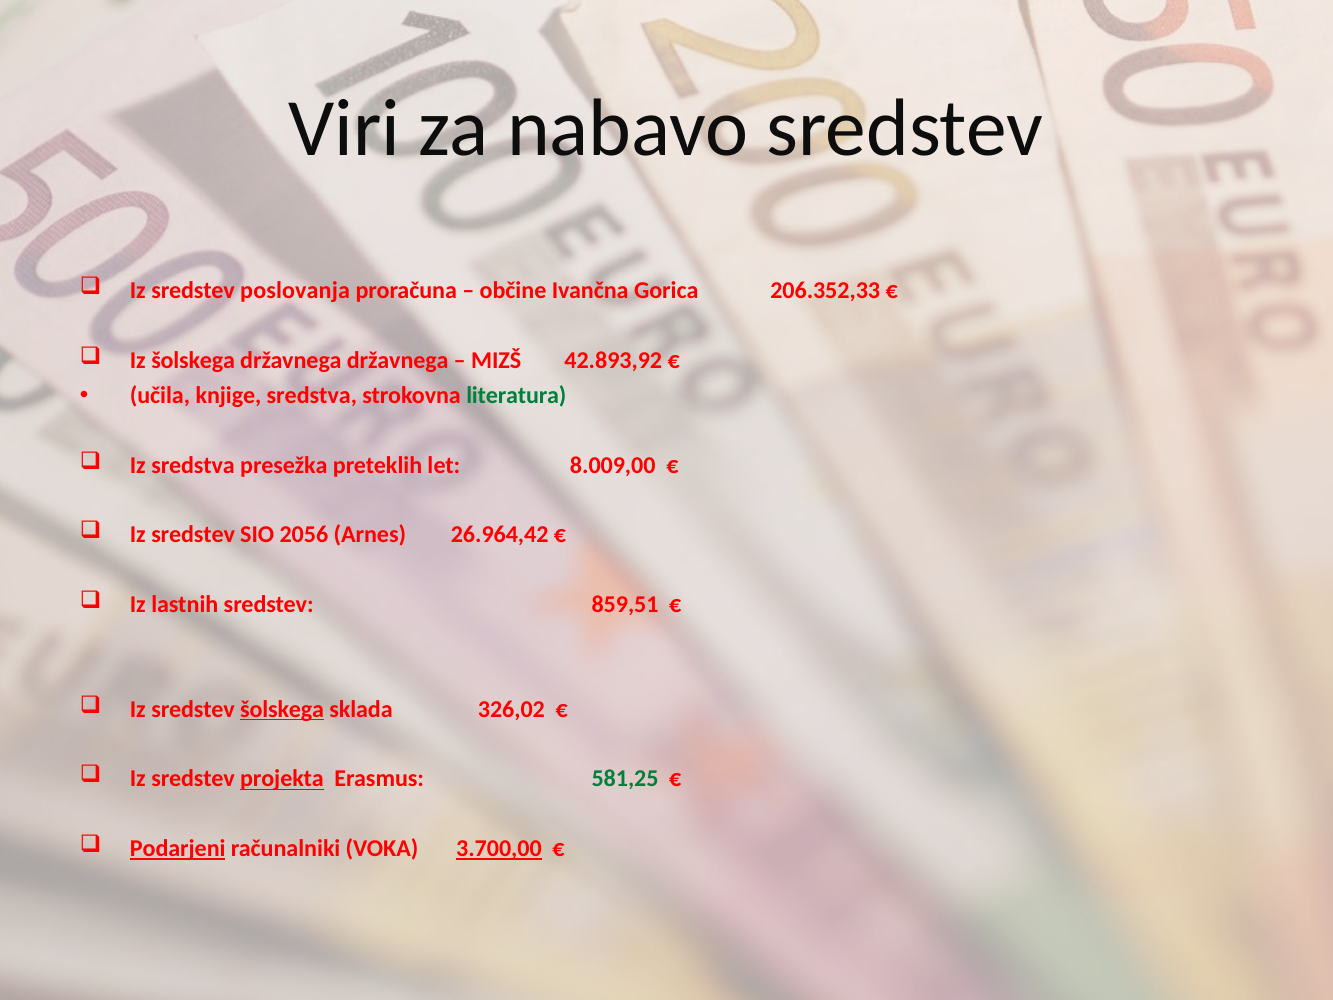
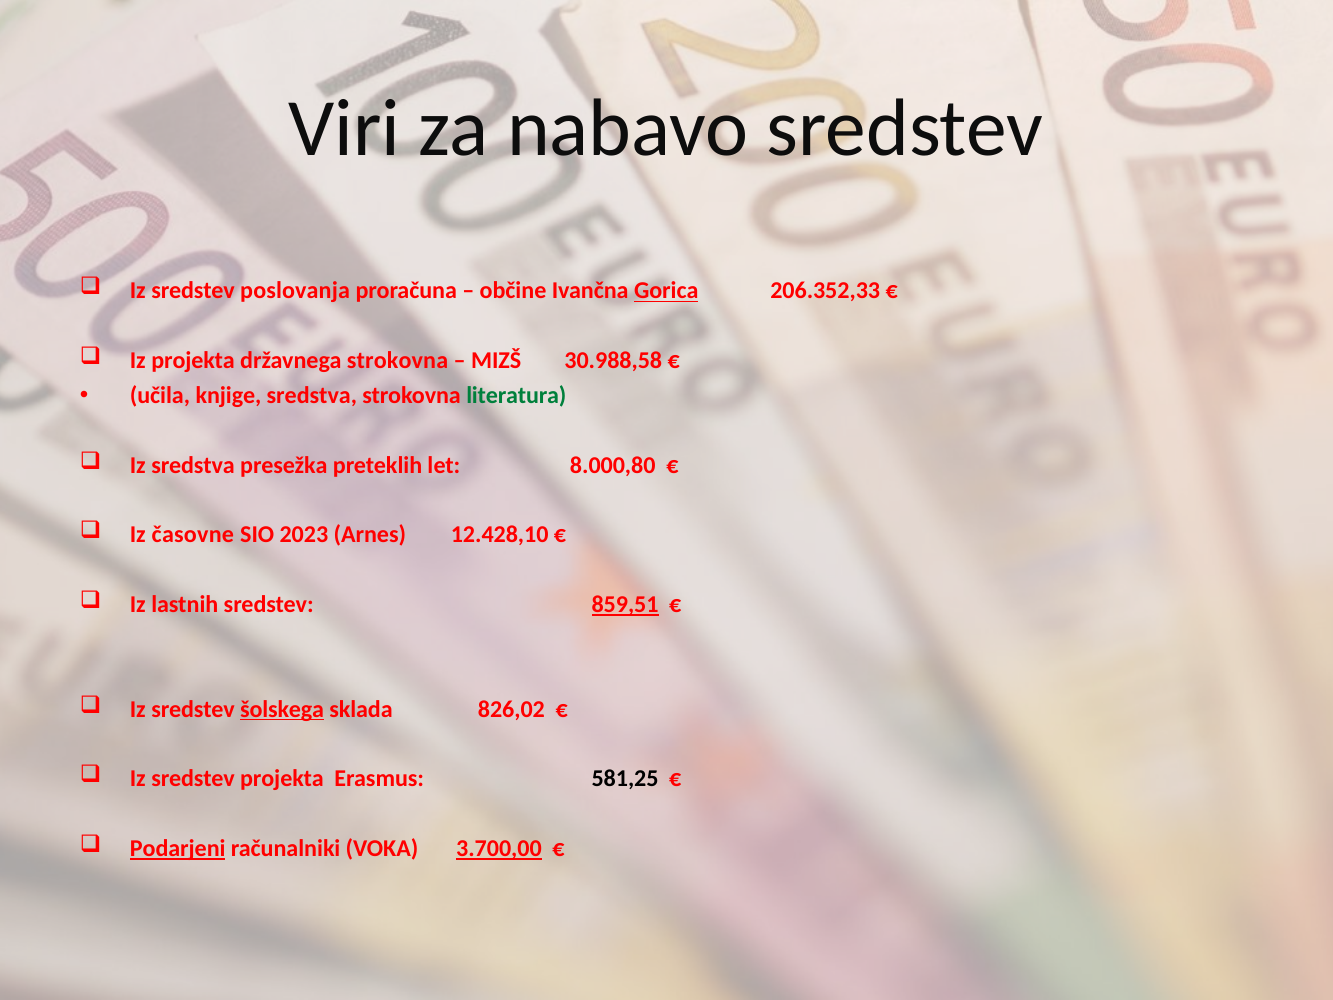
Gorica underline: none -> present
Iz šolskega: šolskega -> projekta
državnega državnega: državnega -> strokovna
42.893,92: 42.893,92 -> 30.988,58
8.009,00: 8.009,00 -> 8.000,80
sredstev at (193, 535): sredstev -> časovne
2056: 2056 -> 2023
26.964,42: 26.964,42 -> 12.428,10
859,51 underline: none -> present
326,02: 326,02 -> 826,02
projekta at (282, 779) underline: present -> none
581,25 colour: green -> black
